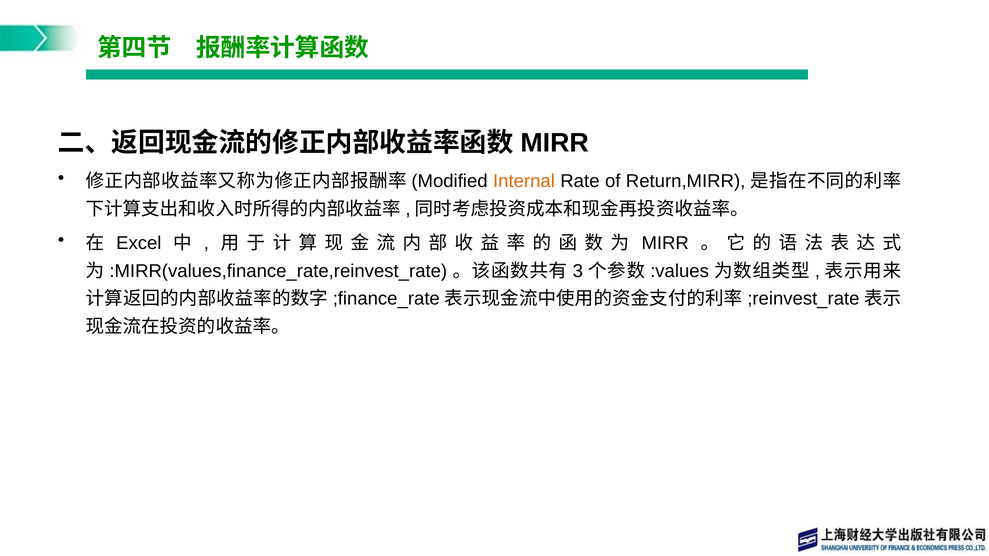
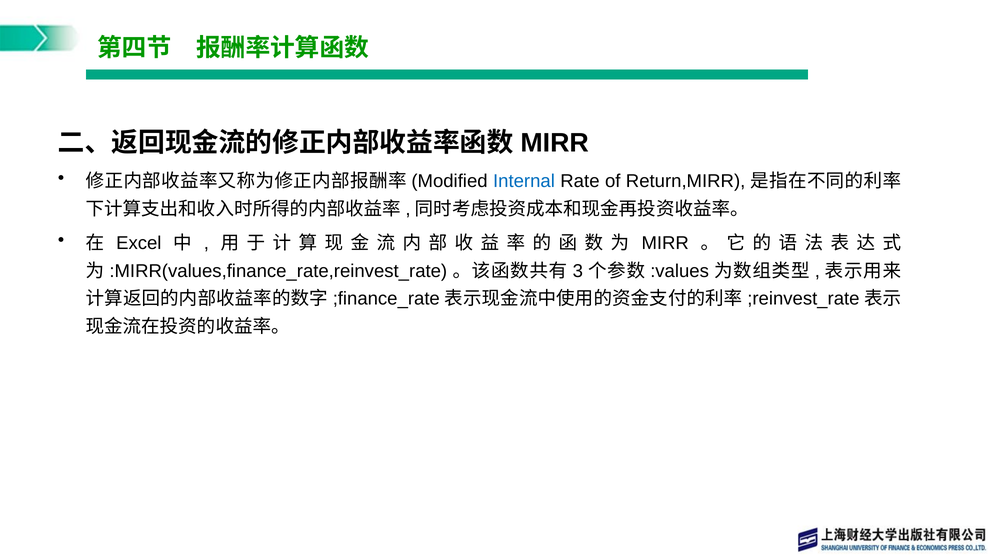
Internal colour: orange -> blue
